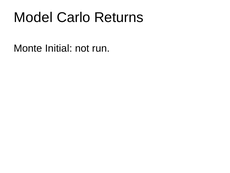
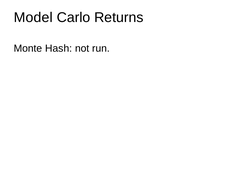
Initial: Initial -> Hash
